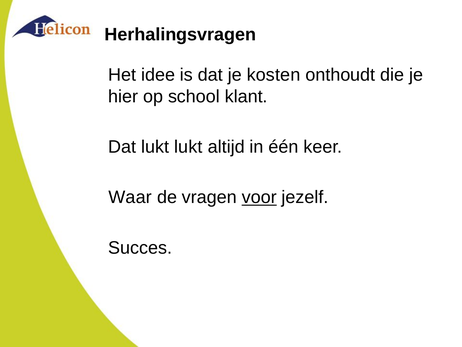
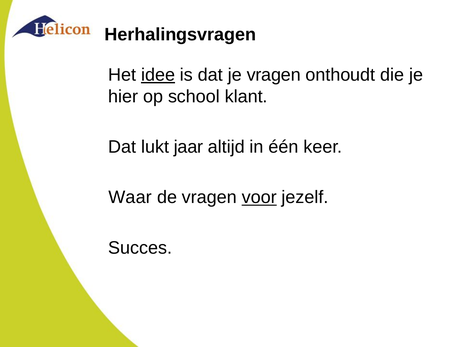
idee underline: none -> present
je kosten: kosten -> vragen
lukt lukt: lukt -> jaar
